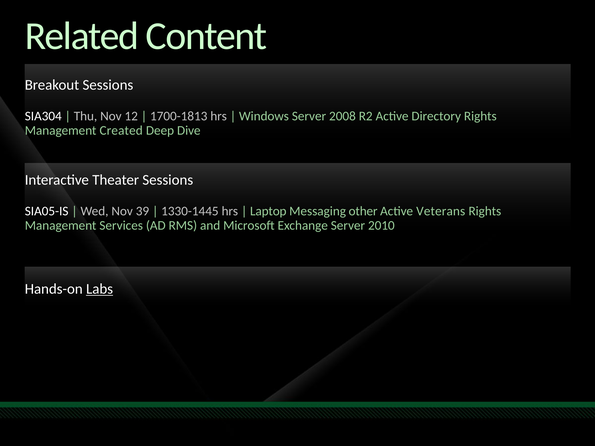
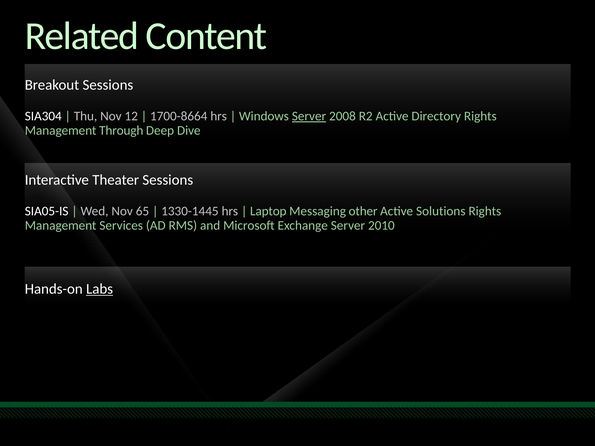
1700-1813: 1700-1813 -> 1700-8664
Server at (309, 116) underline: none -> present
Created: Created -> Through
39: 39 -> 65
Veterans: Veterans -> Solutions
